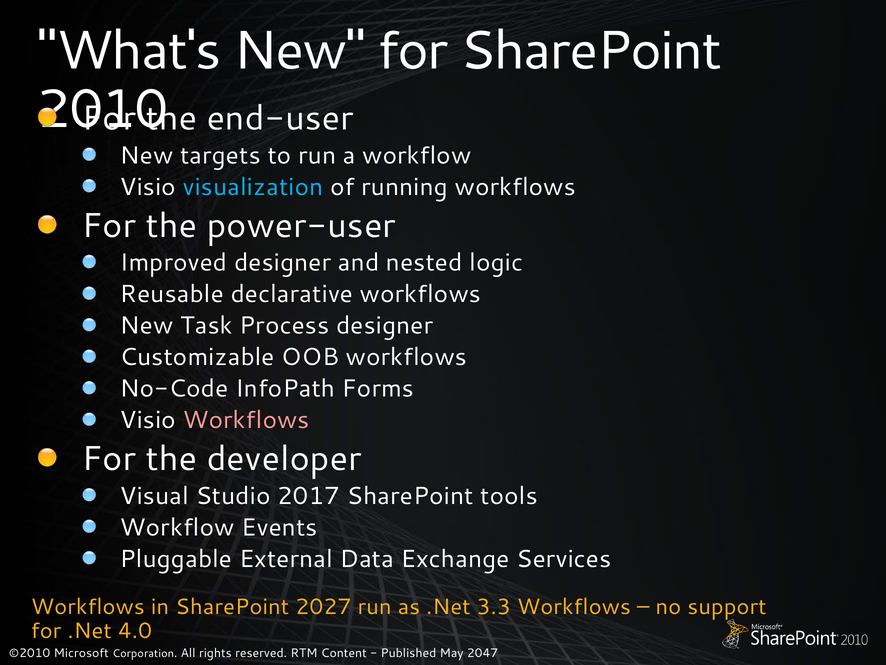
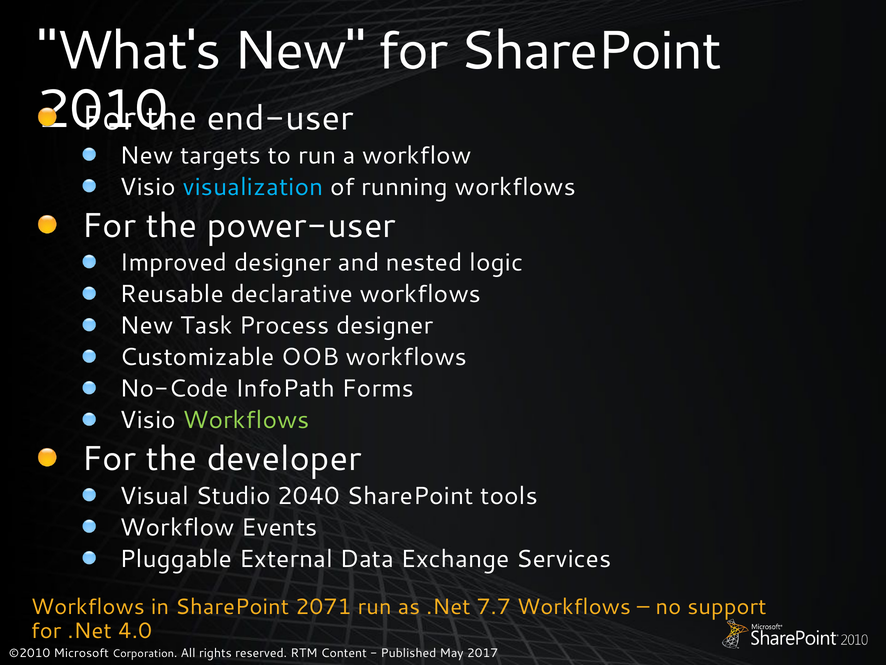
Workflows at (246, 420) colour: pink -> light green
2017: 2017 -> 2040
2027: 2027 -> 2071
3.3: 3.3 -> 7.7
2047: 2047 -> 2017
